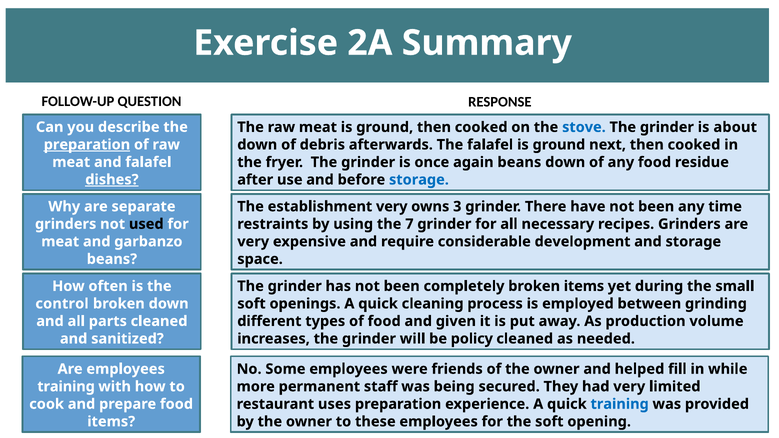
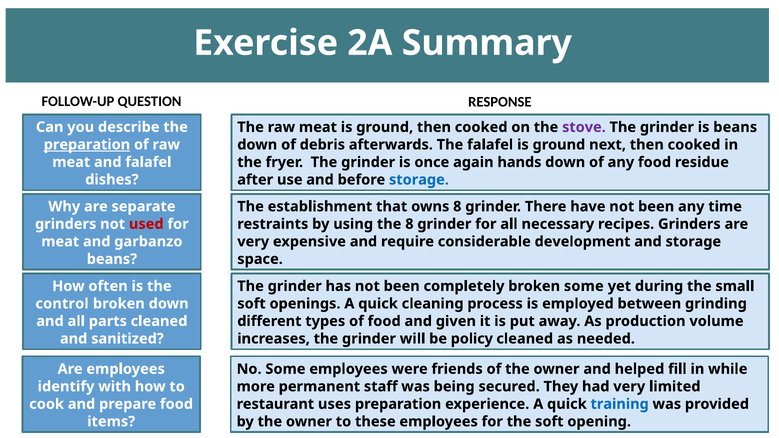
stove colour: blue -> purple
is about: about -> beans
again beans: beans -> hands
dishes underline: present -> none
establishment very: very -> that
owns 3: 3 -> 8
used colour: black -> red
the 7: 7 -> 8
broken items: items -> some
training at (66, 387): training -> identify
